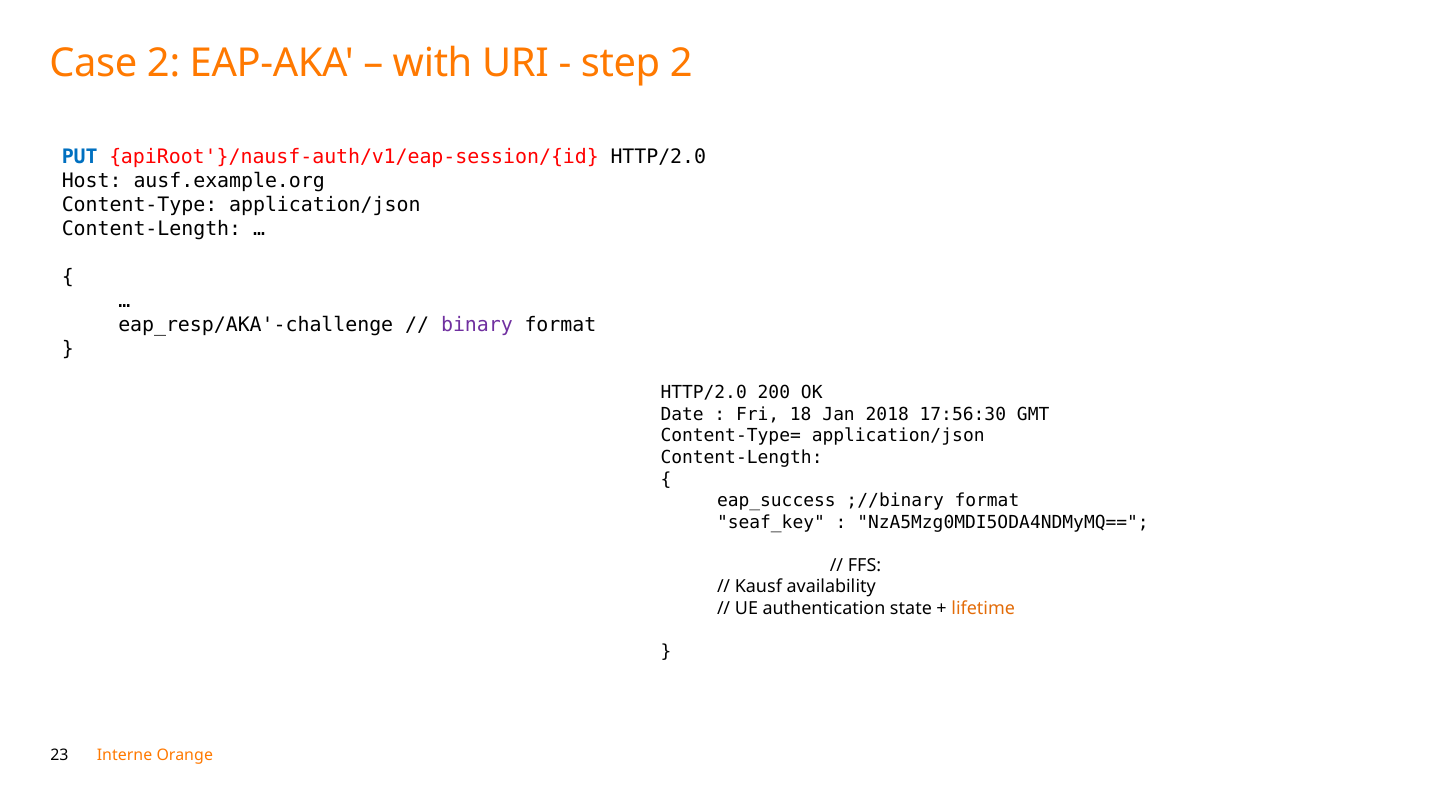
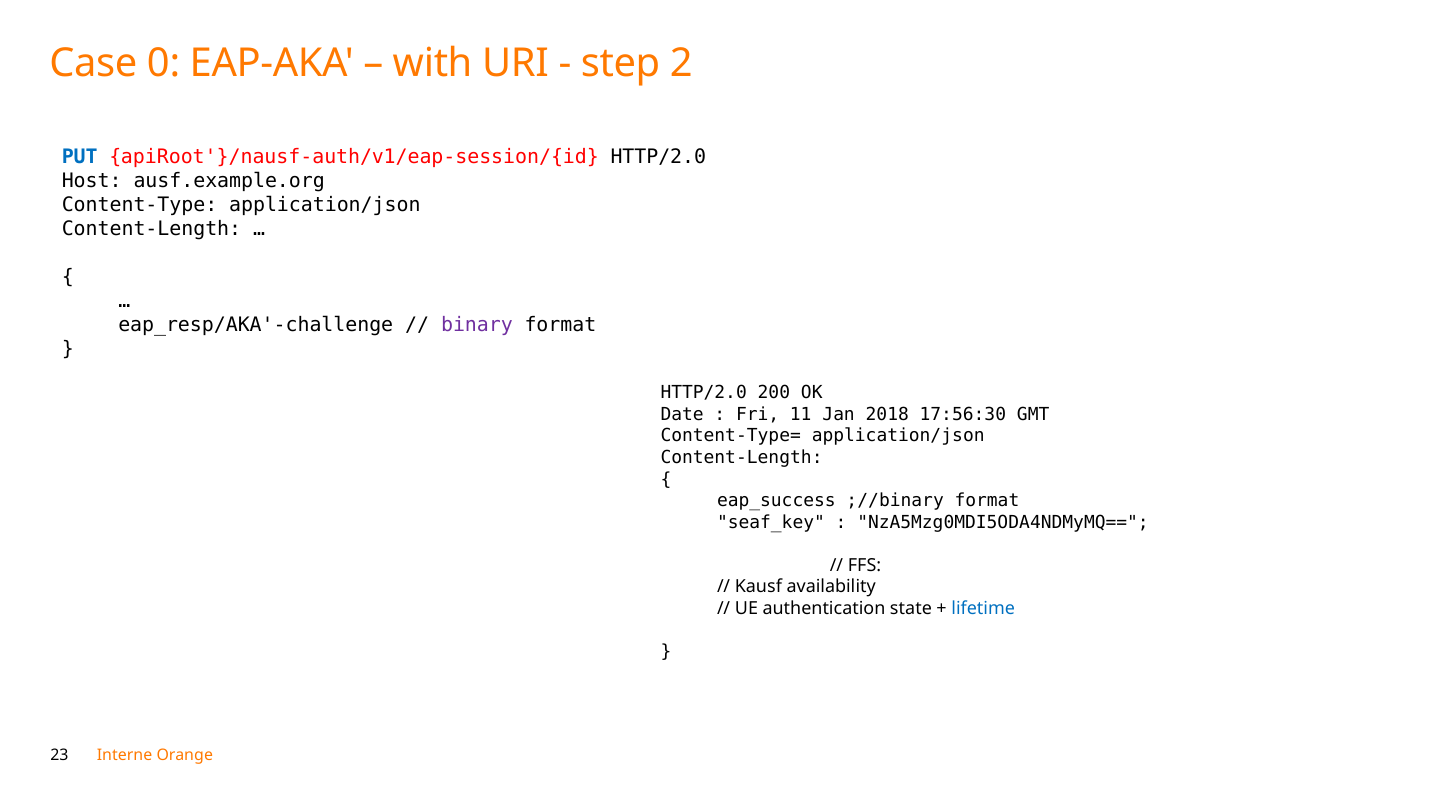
Case 2: 2 -> 0
18: 18 -> 11
lifetime colour: orange -> blue
